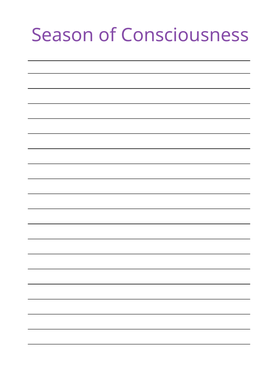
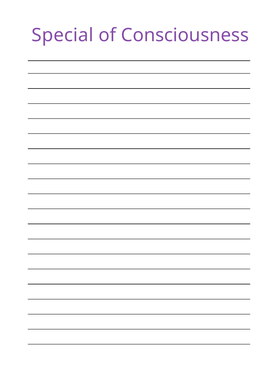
Season: Season -> Special
